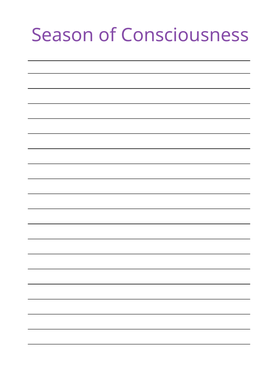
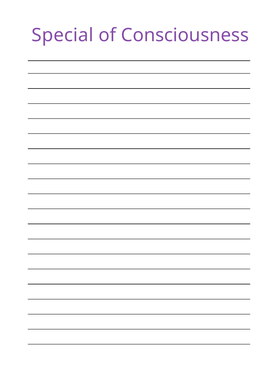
Season: Season -> Special
